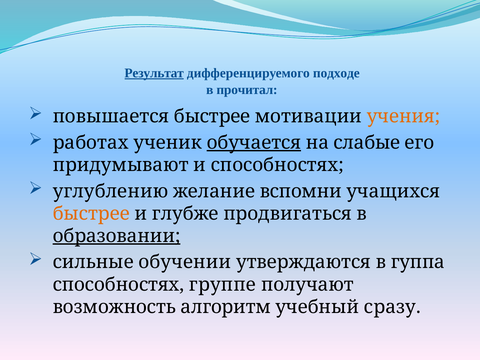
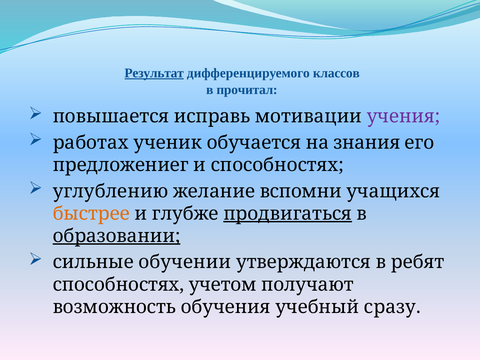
подходе: подходе -> классов
повышается быстрее: быстрее -> исправь
учения colour: orange -> purple
обучается underline: present -> none
слабые: слабые -> знания
придумывают: придумывают -> предложениег
продвигаться underline: none -> present
гуппа: гуппа -> ребят
группе: группе -> учетом
алгоритм: алгоритм -> обучения
